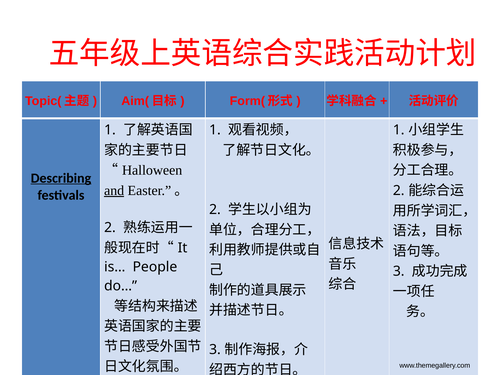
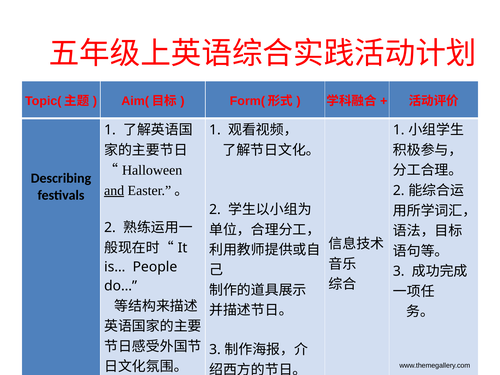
Describing underline: present -> none
